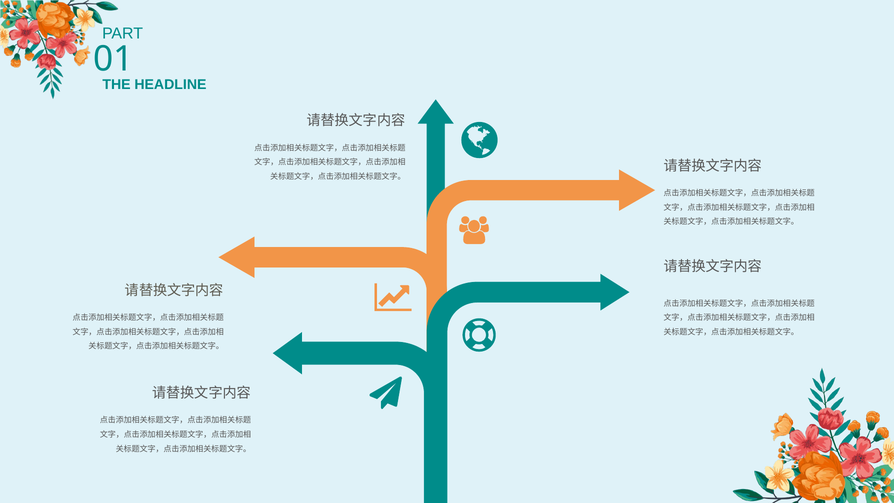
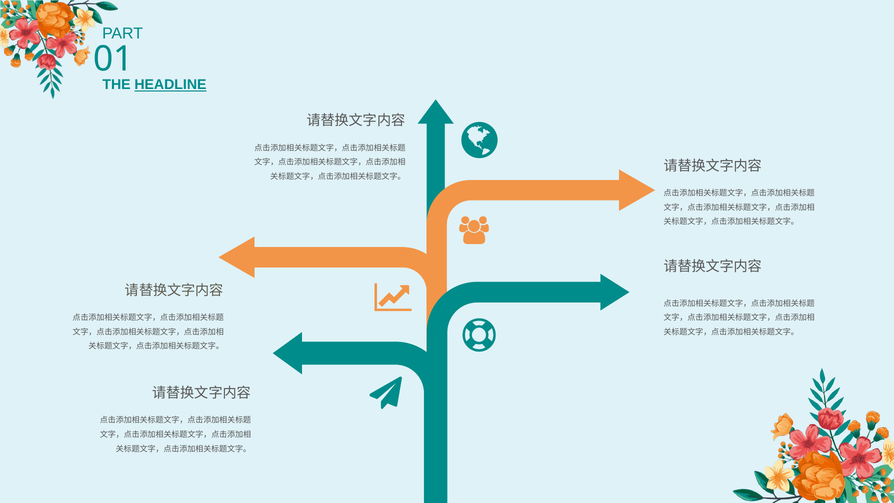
HEADLINE underline: none -> present
